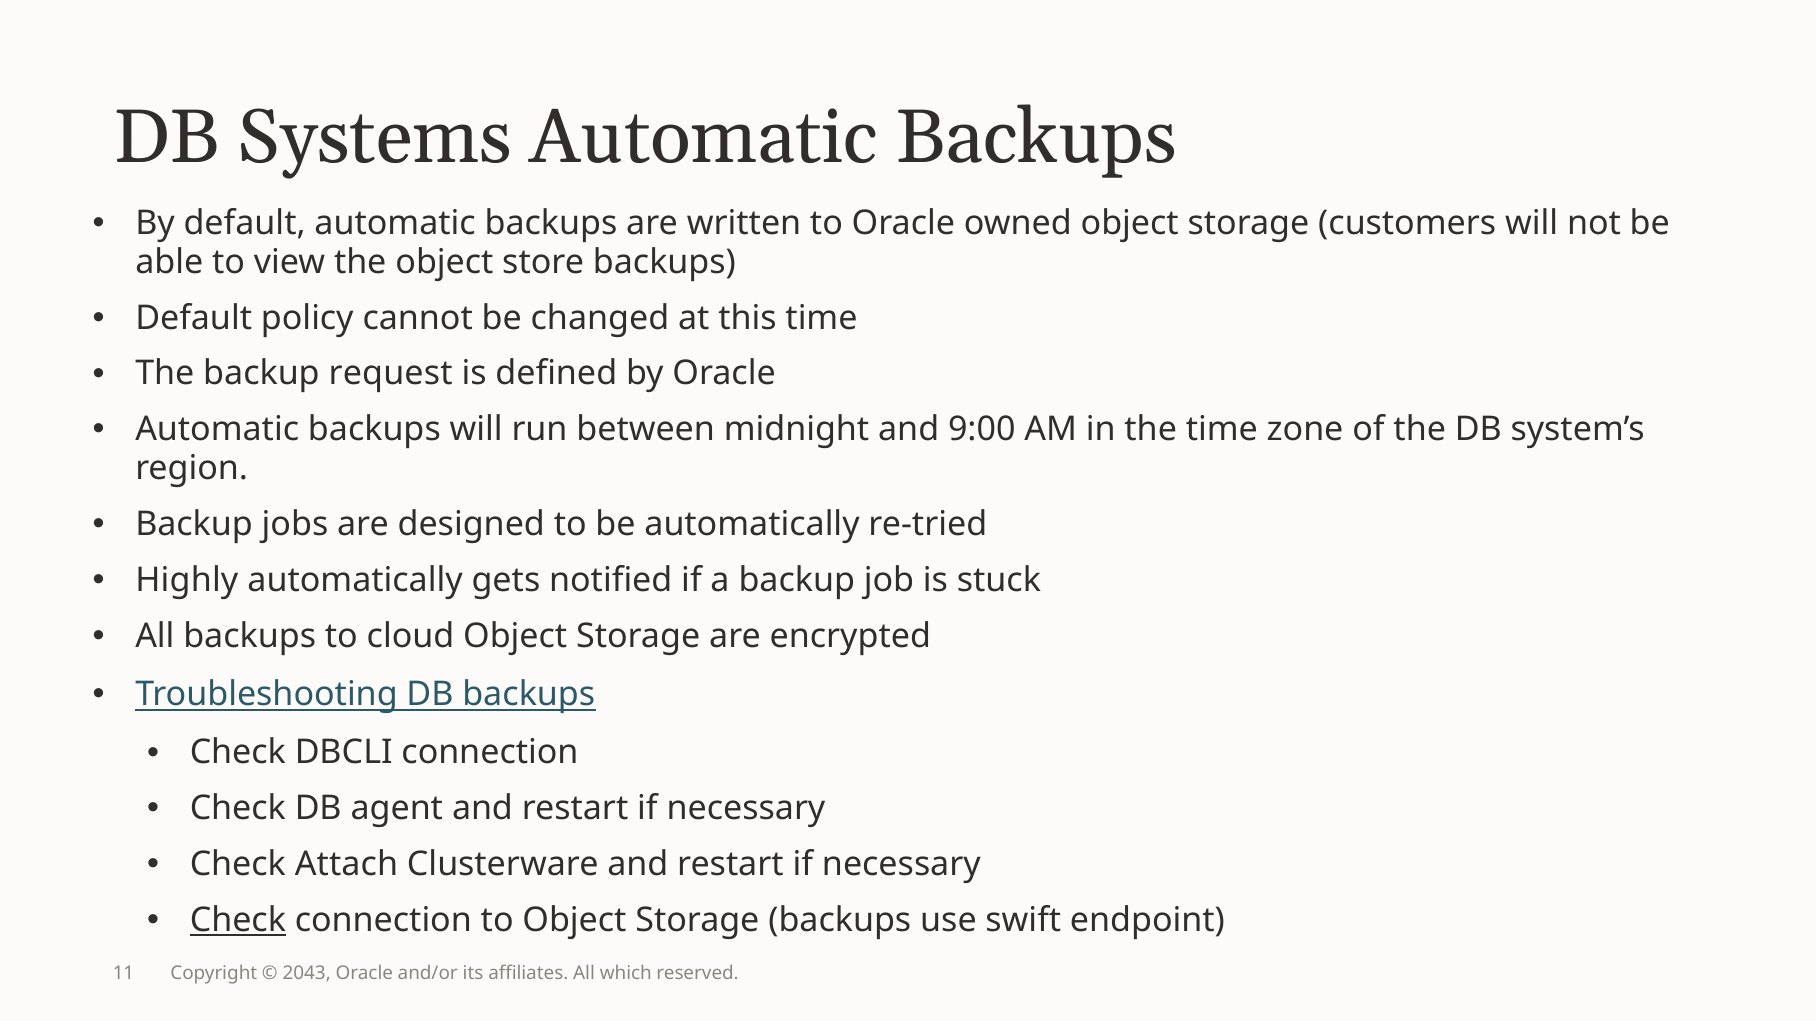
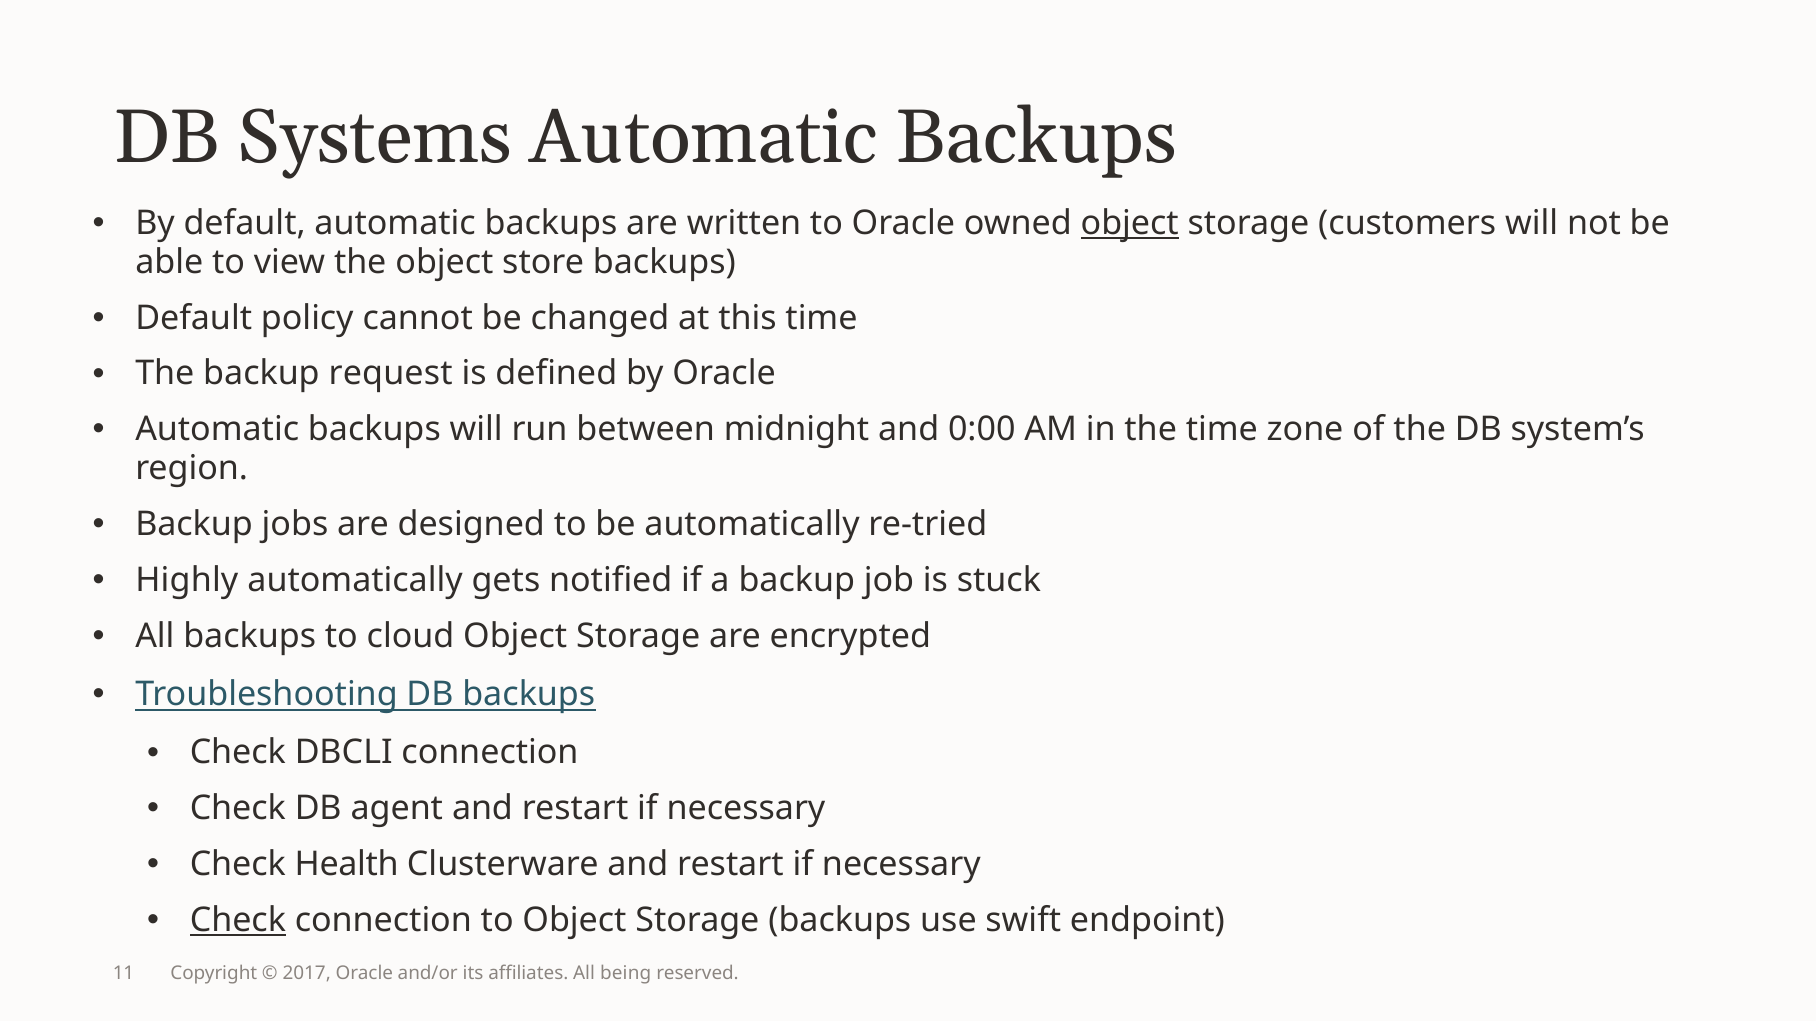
object at (1130, 223) underline: none -> present
9:00: 9:00 -> 0:00
Attach: Attach -> Health
2043: 2043 -> 2017
which: which -> being
